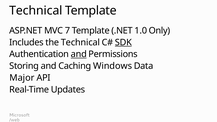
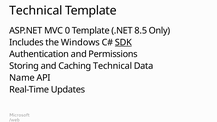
7: 7 -> 0
1.0: 1.0 -> 8.5
the Technical: Technical -> Windows
and at (79, 54) underline: present -> none
Caching Windows: Windows -> Technical
Major: Major -> Name
